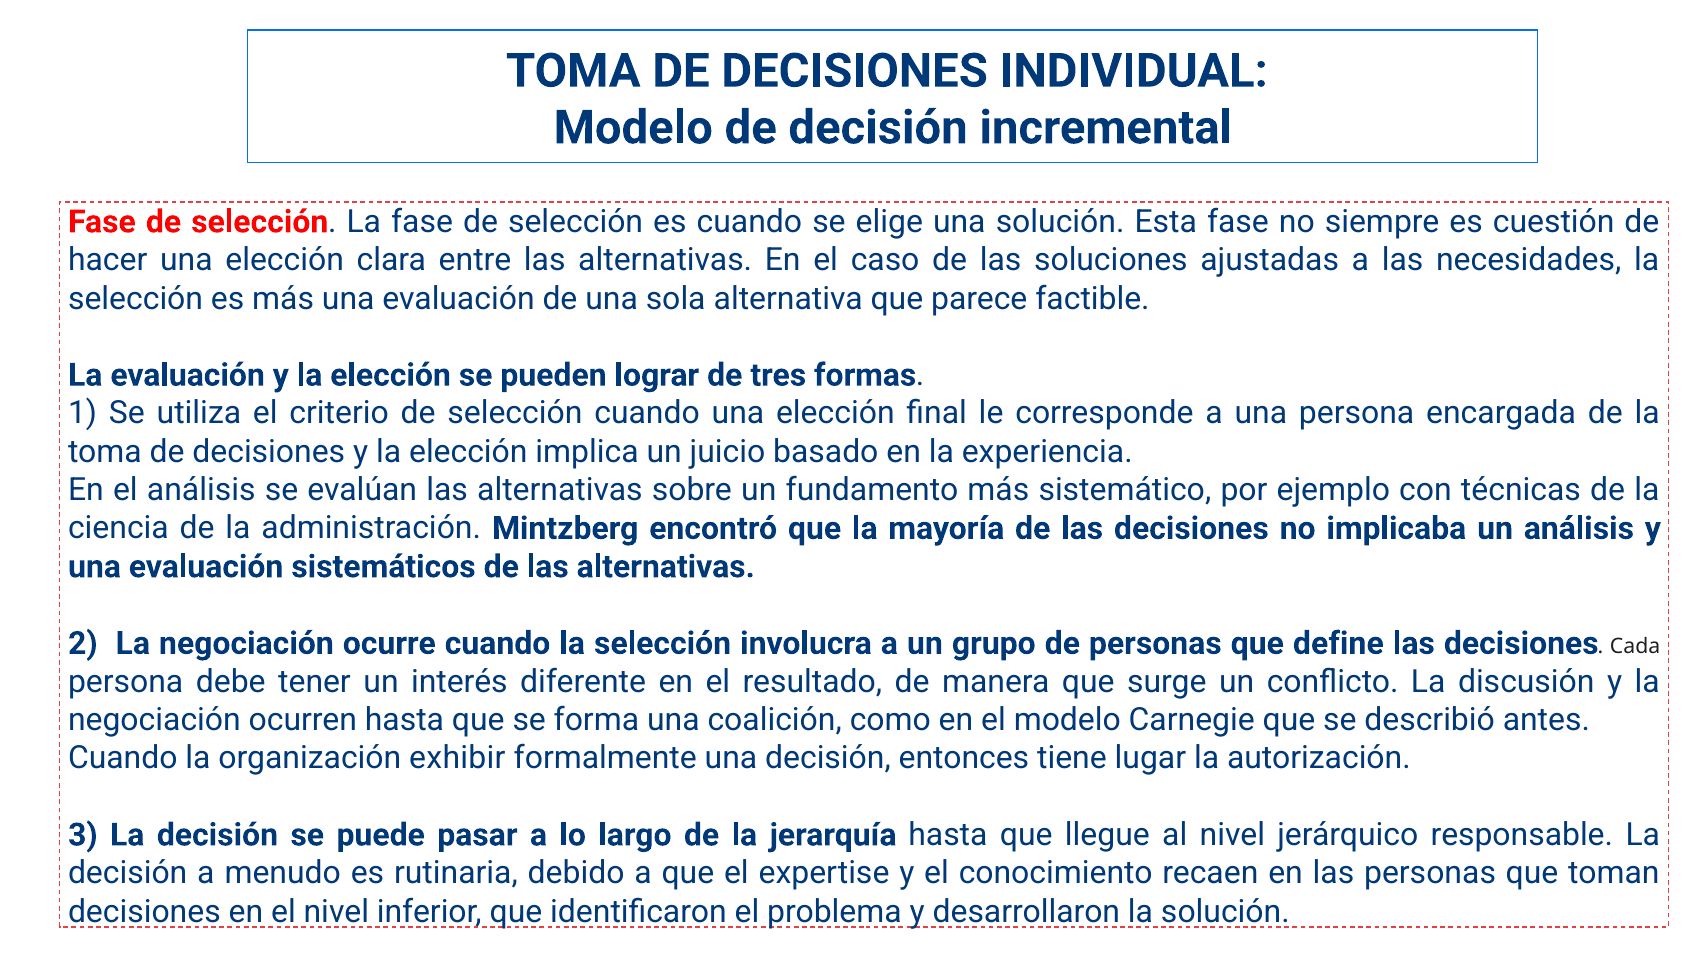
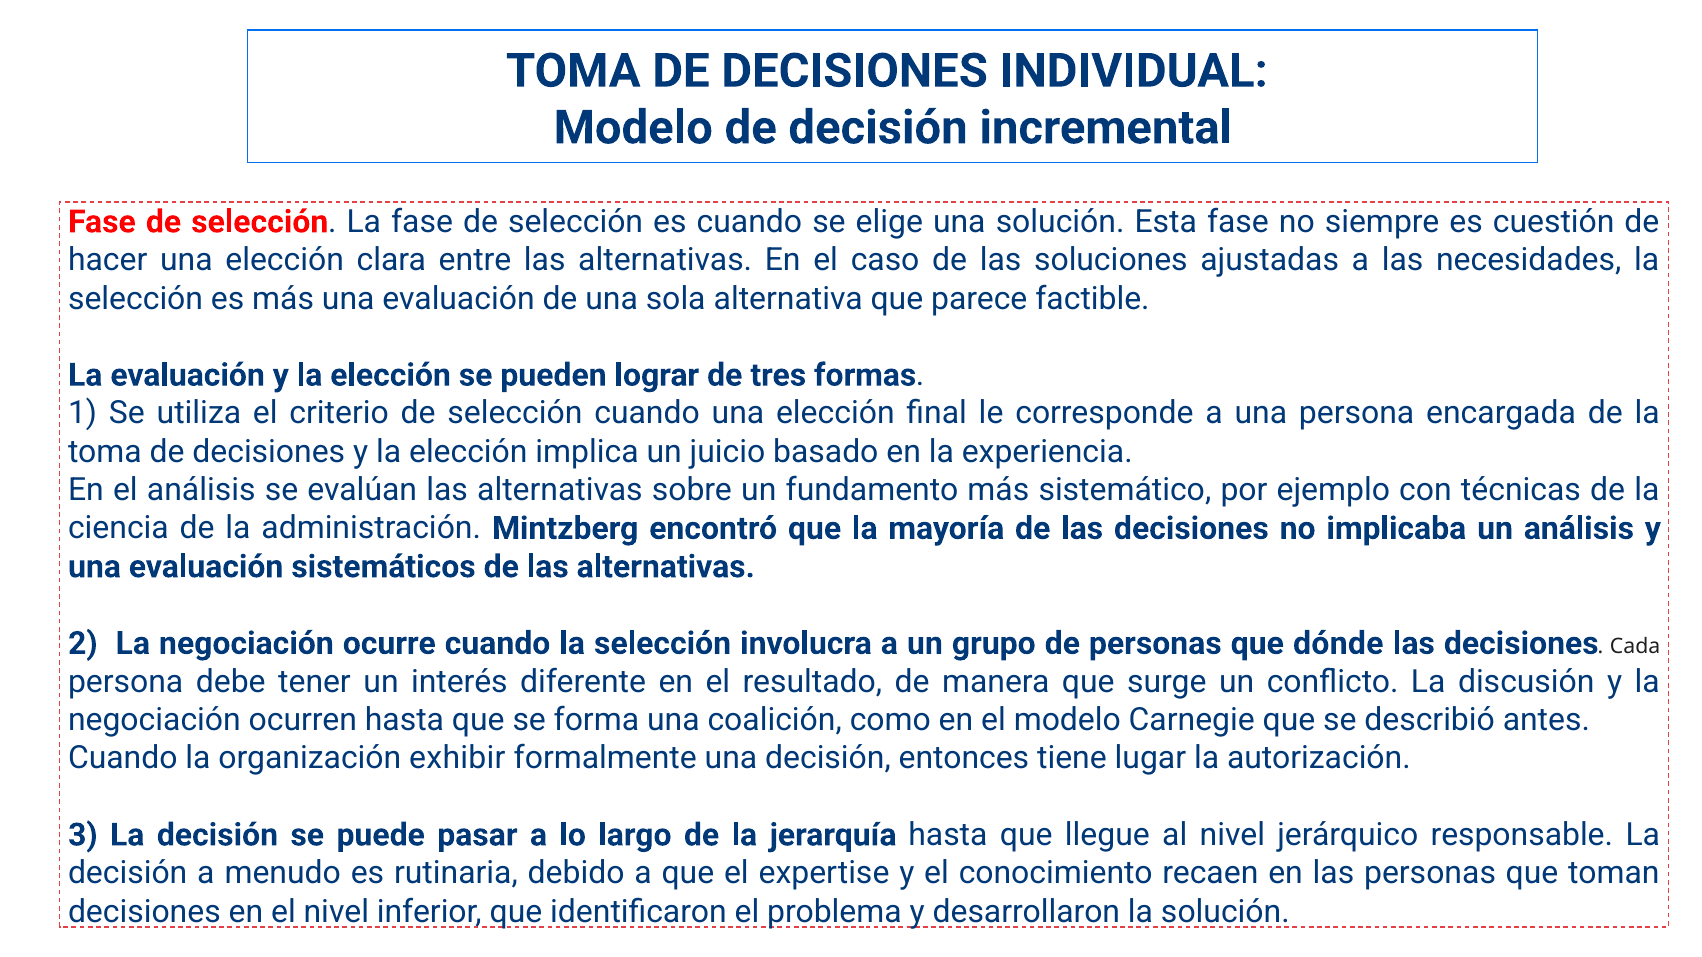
define: define -> dónde
